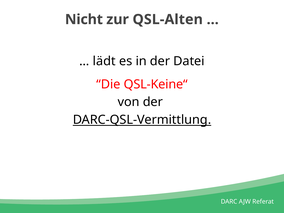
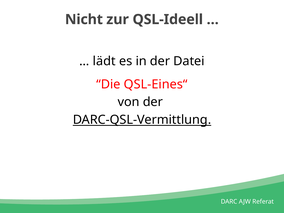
QSL-Alten: QSL-Alten -> QSL-Ideell
QSL-Keine“: QSL-Keine“ -> QSL-Eines“
